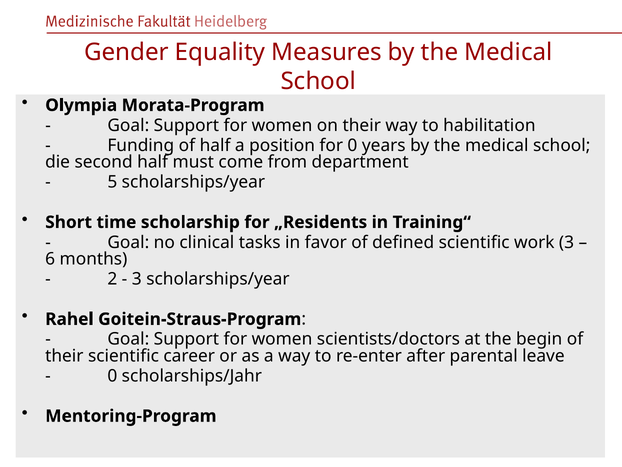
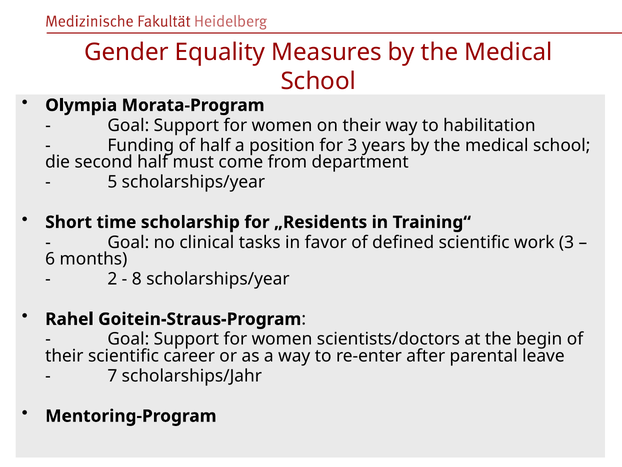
for 0: 0 -> 3
3 at (137, 279): 3 -> 8
0 at (112, 376): 0 -> 7
